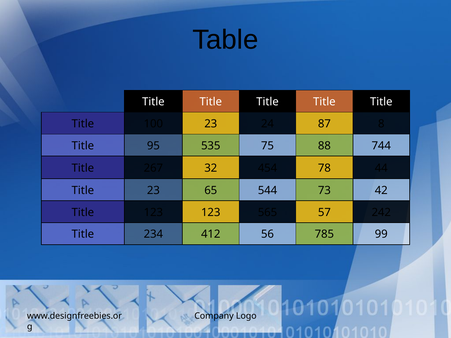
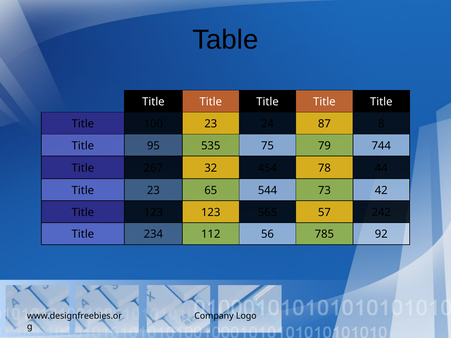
88: 88 -> 79
412: 412 -> 112
99: 99 -> 92
